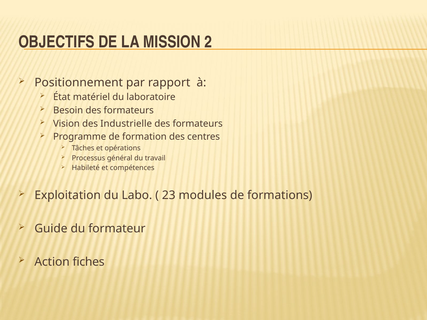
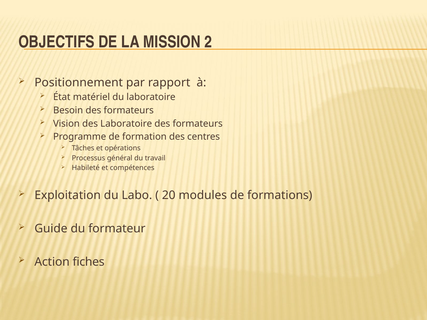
des Industrielle: Industrielle -> Laboratoire
23: 23 -> 20
